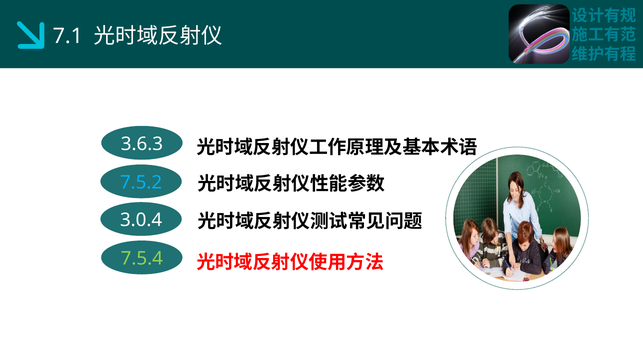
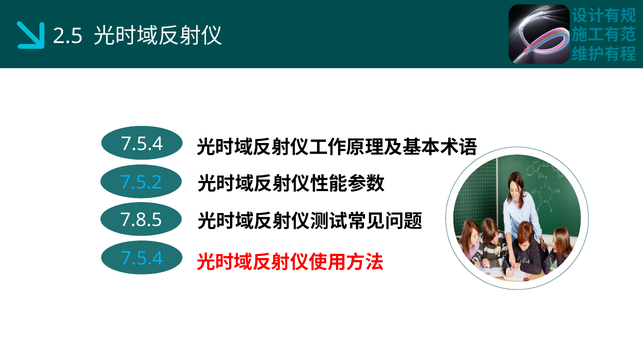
7.1: 7.1 -> 2.5
3.6.3 at (142, 144): 3.6.3 -> 7.5.4
3.0.4: 3.0.4 -> 7.8.5
7.5.4 at (142, 259) colour: light green -> light blue
